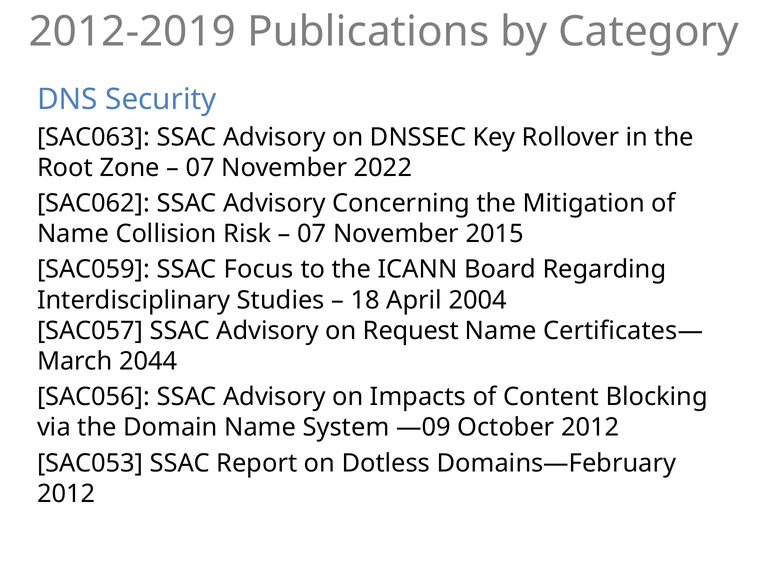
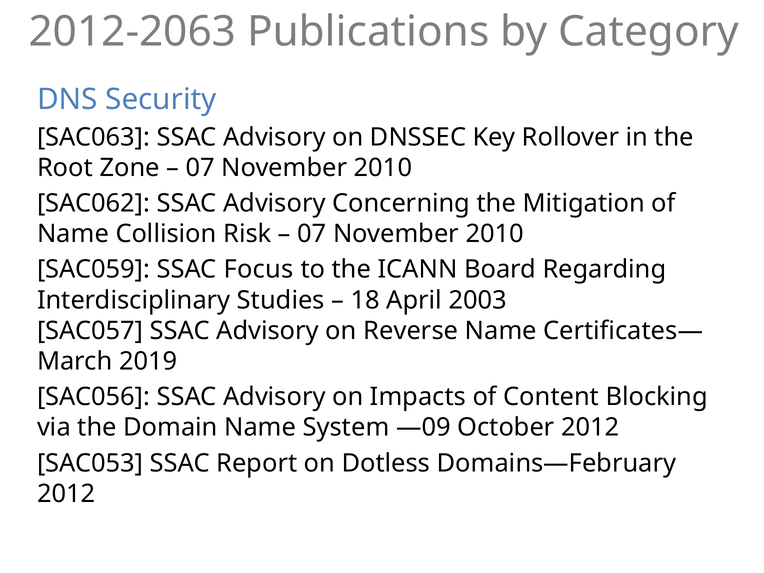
2012-2019: 2012-2019 -> 2012-2063
2022 at (383, 168): 2022 -> 2010
2015 at (495, 234): 2015 -> 2010
2004: 2004 -> 2003
Request: Request -> Reverse
2044: 2044 -> 2019
